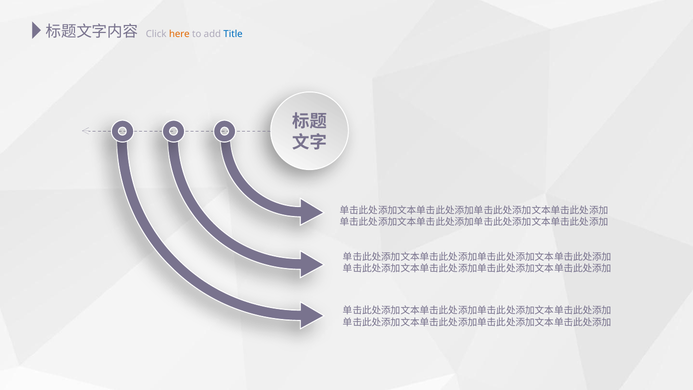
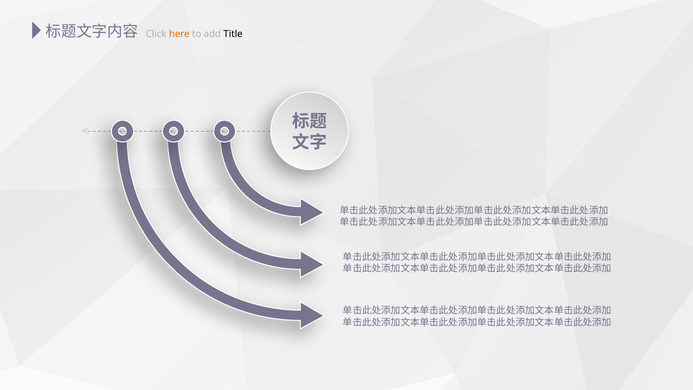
Title colour: blue -> black
